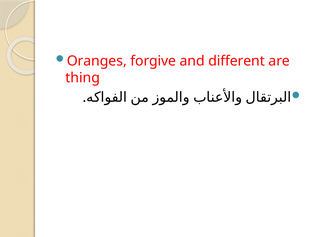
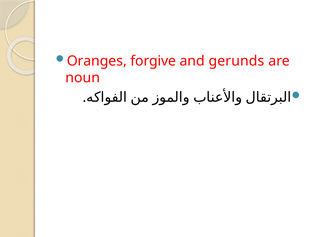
different: different -> gerunds
thing: thing -> noun
